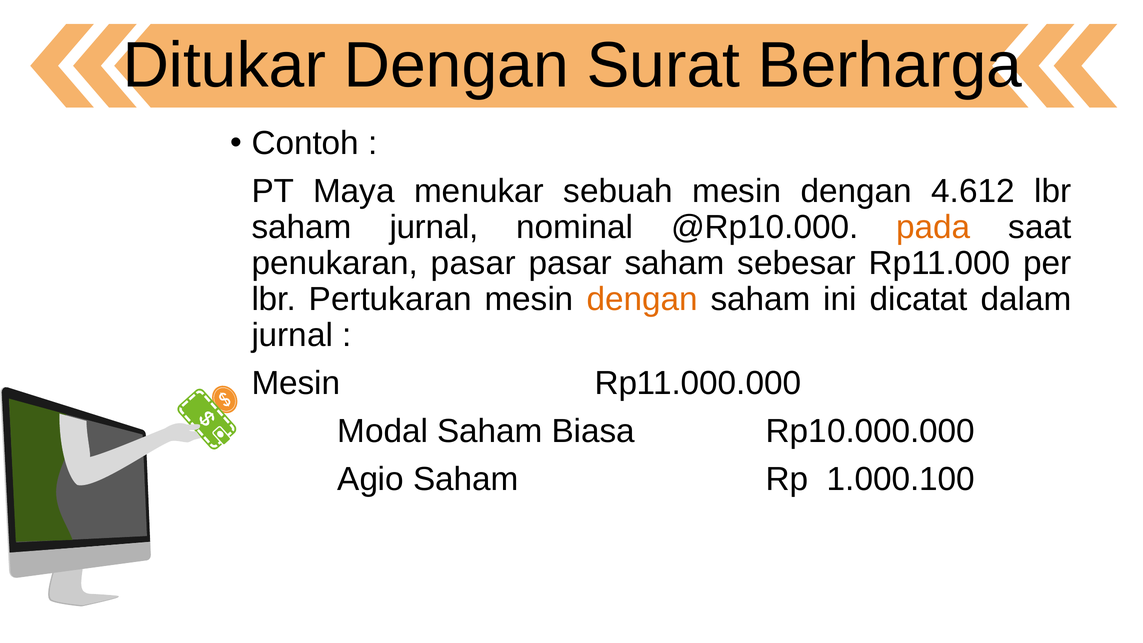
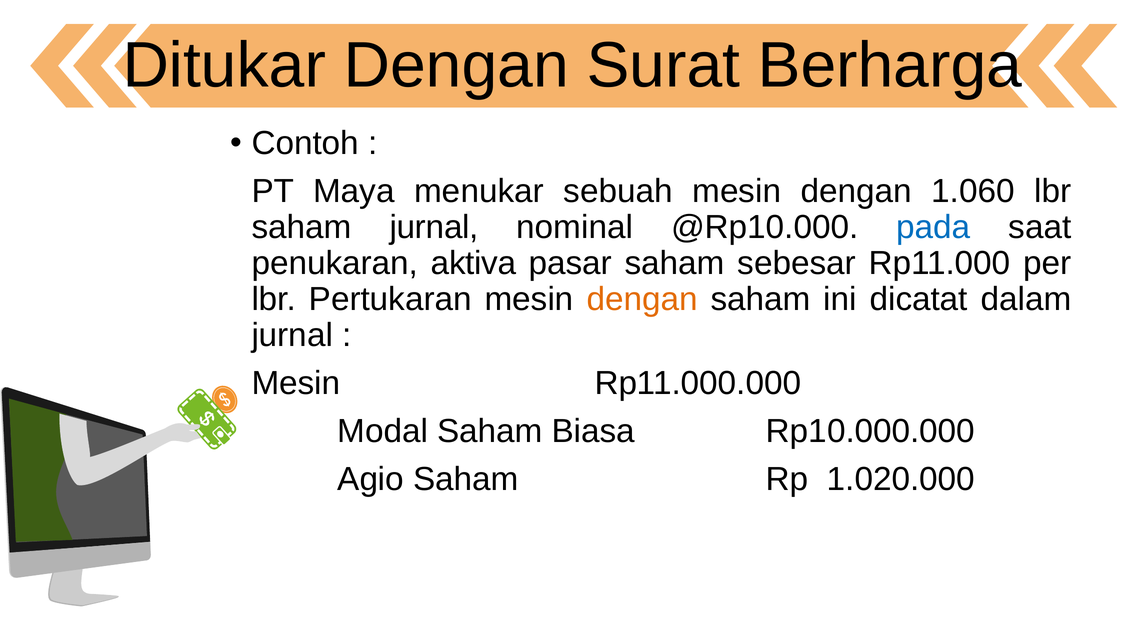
4.612: 4.612 -> 1.060
pada colour: orange -> blue
penukaran pasar: pasar -> aktiva
1.000.100: 1.000.100 -> 1.020.000
